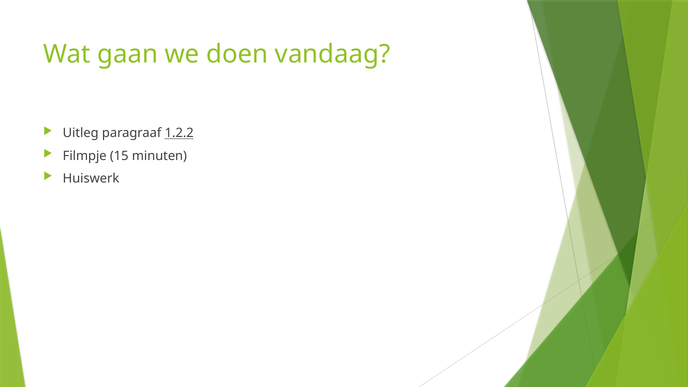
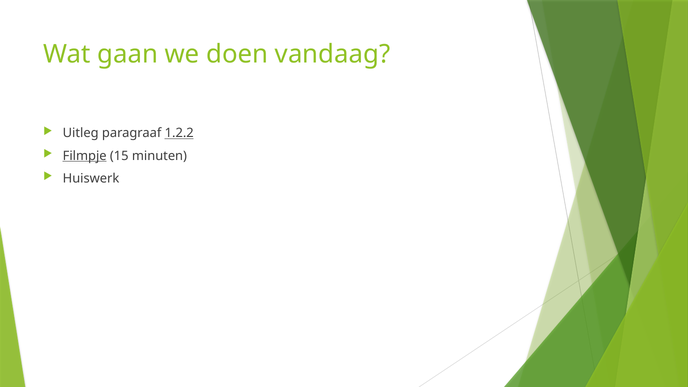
Filmpje underline: none -> present
